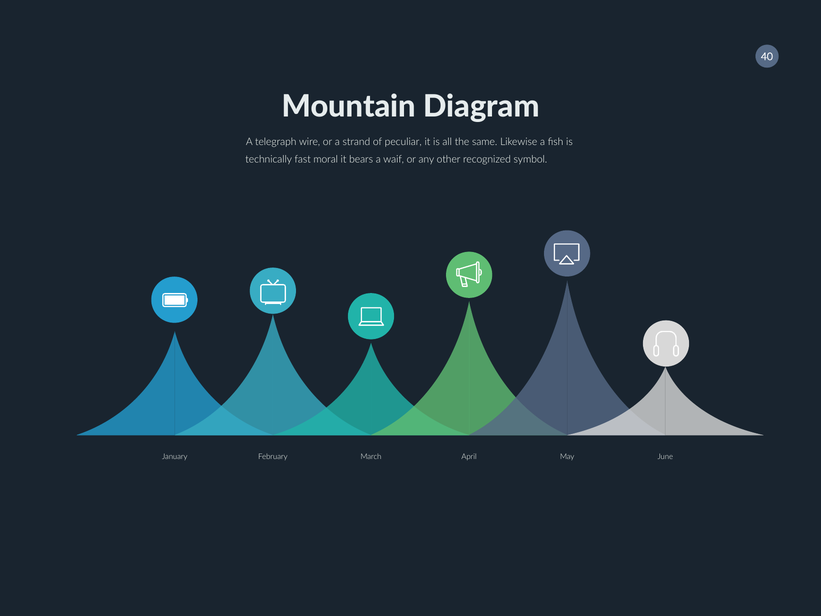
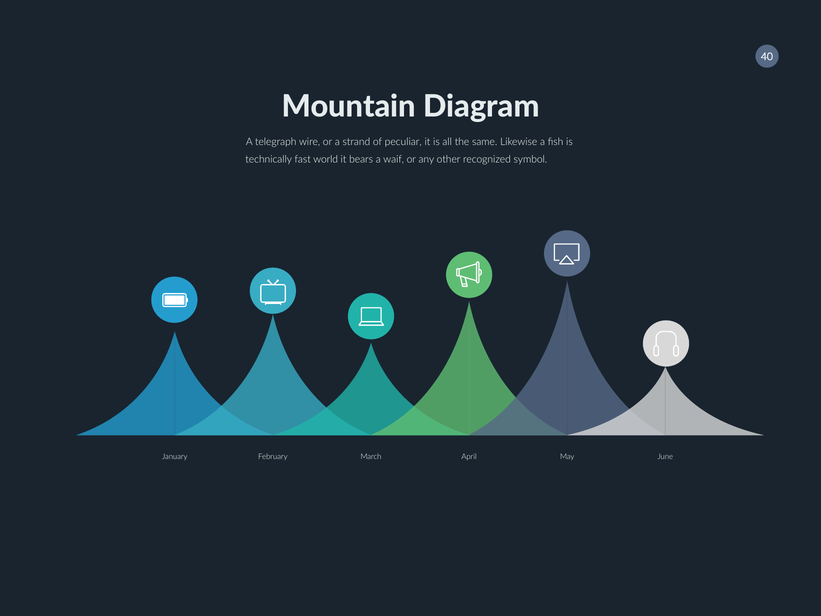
moral: moral -> world
